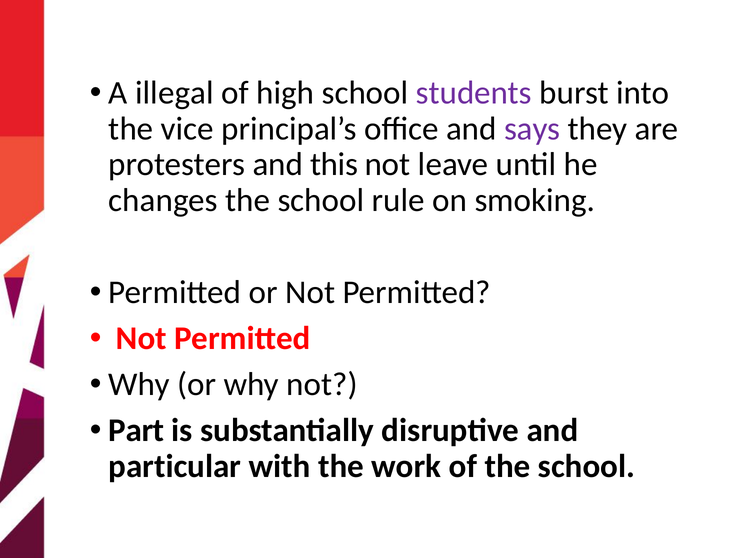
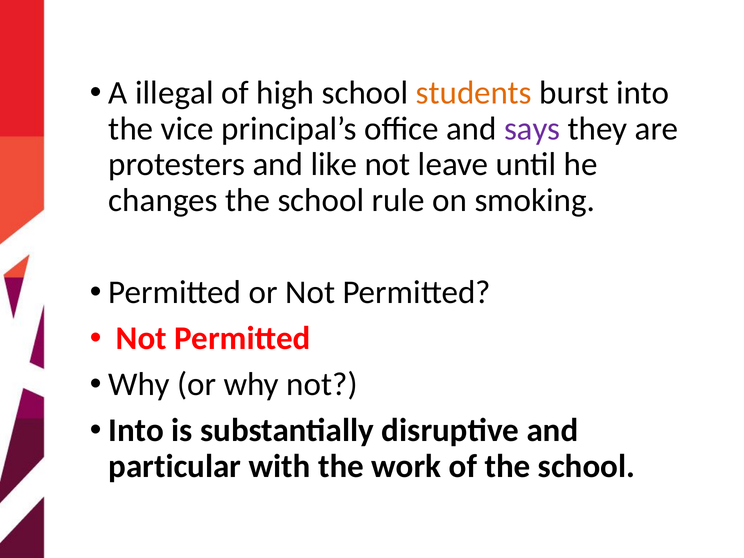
students colour: purple -> orange
this: this -> like
Part at (136, 431): Part -> Into
